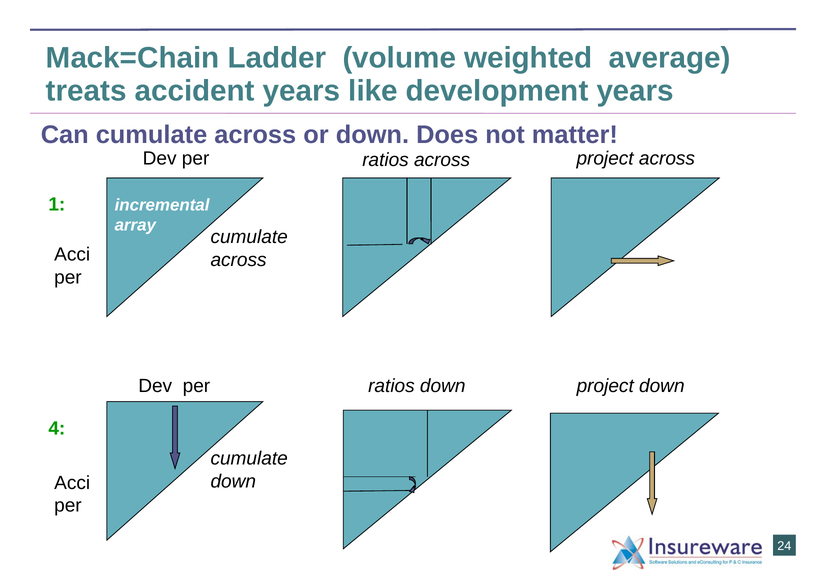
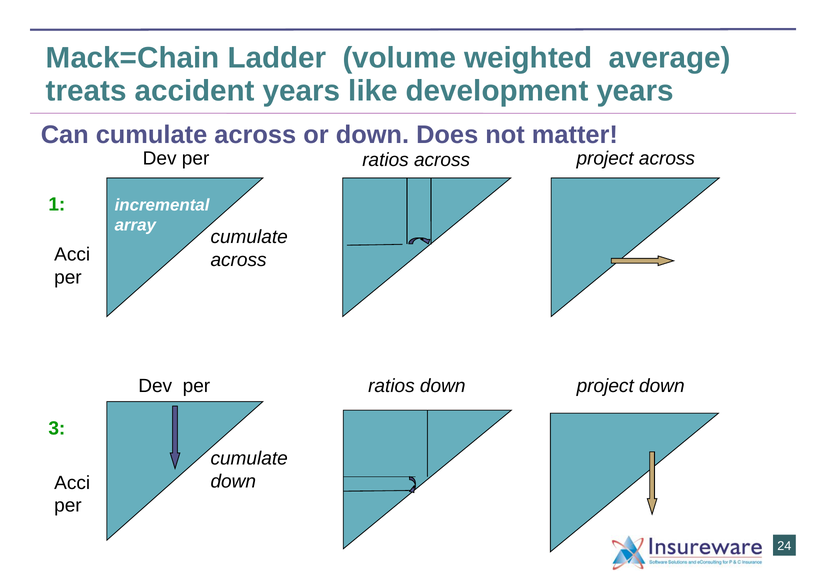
4: 4 -> 3
